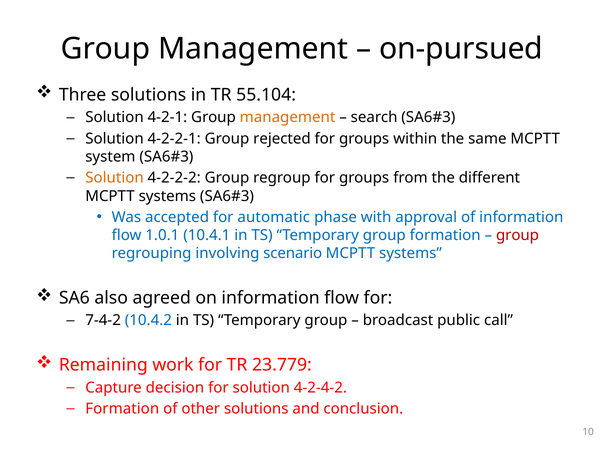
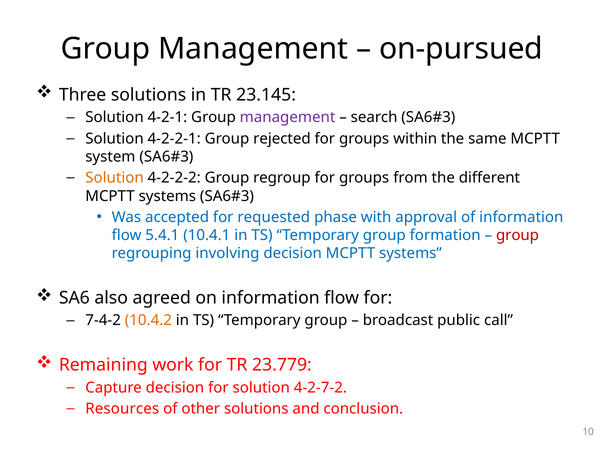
55.104: 55.104 -> 23.145
management at (288, 118) colour: orange -> purple
automatic: automatic -> requested
1.0.1: 1.0.1 -> 5.4.1
involving scenario: scenario -> decision
10.4.2 colour: blue -> orange
4-2-4-2: 4-2-4-2 -> 4-2-7-2
Formation at (122, 409): Formation -> Resources
